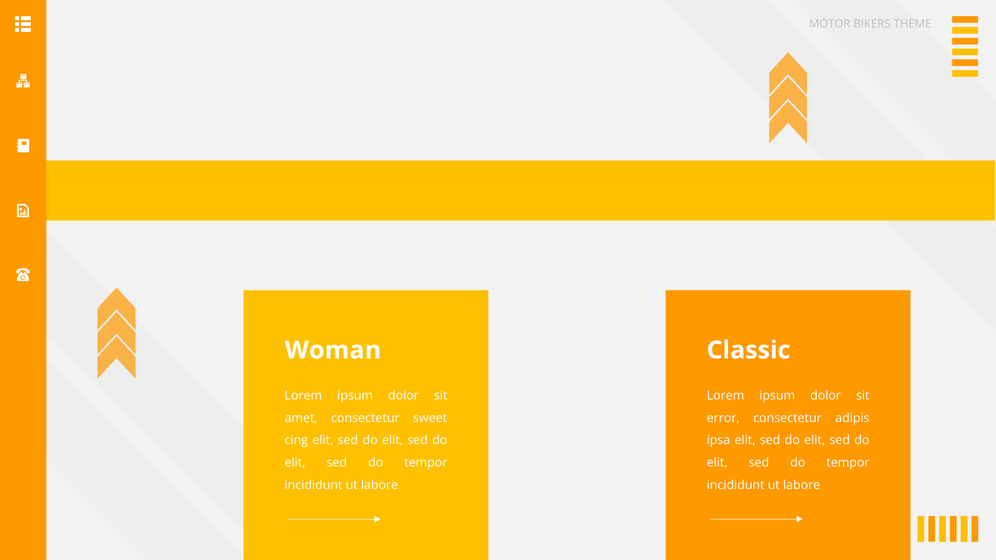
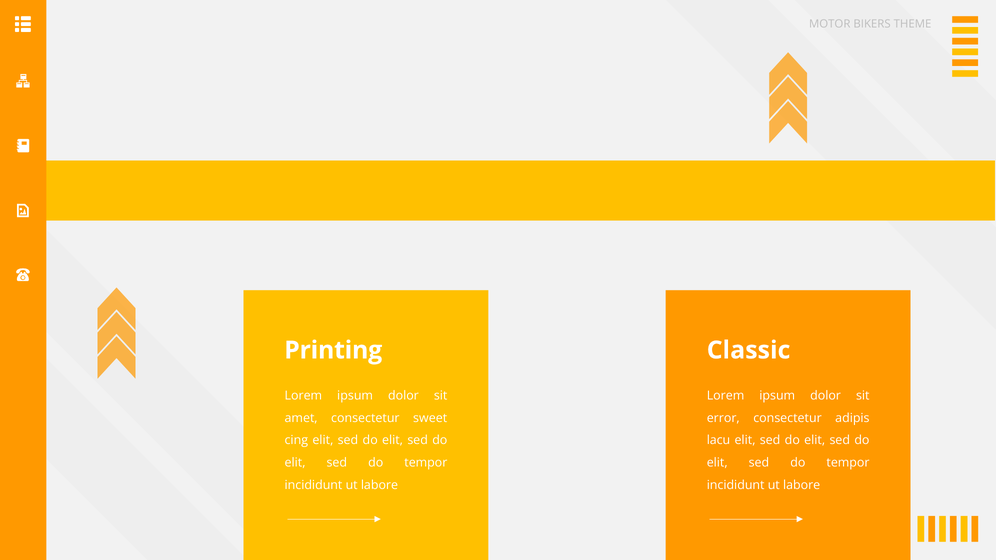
Woman: Woman -> Printing
ipsa: ipsa -> lacu
